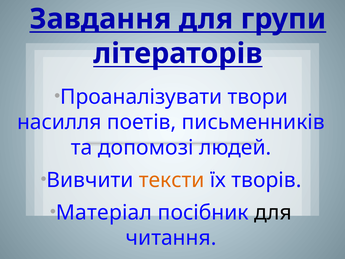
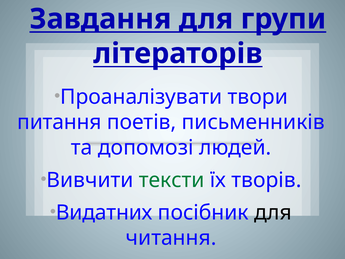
насилля: насилля -> питання
тексти colour: orange -> green
Матеріал: Матеріал -> Видатних
